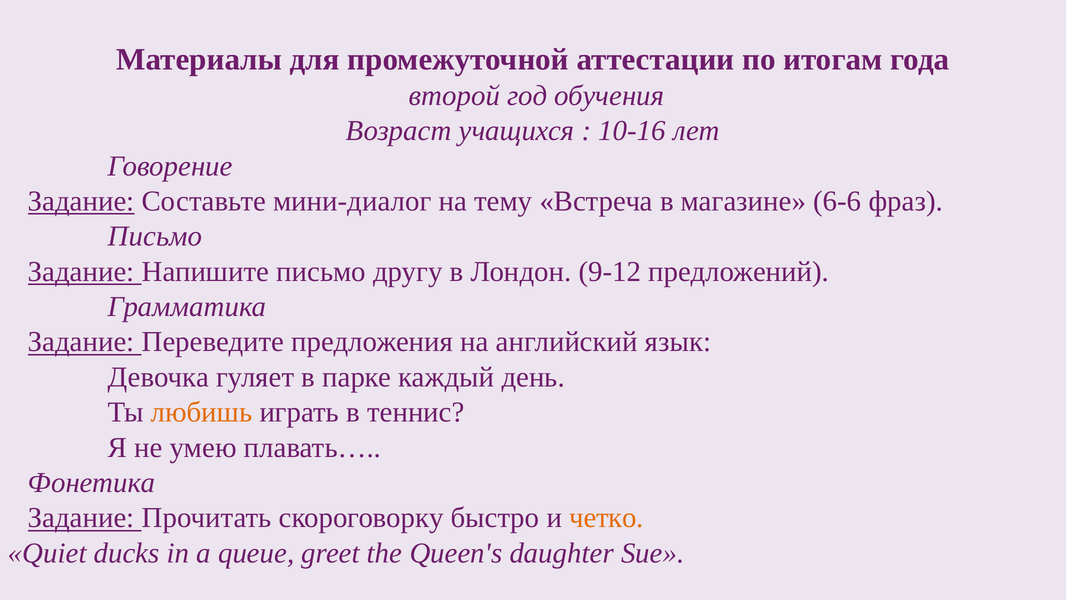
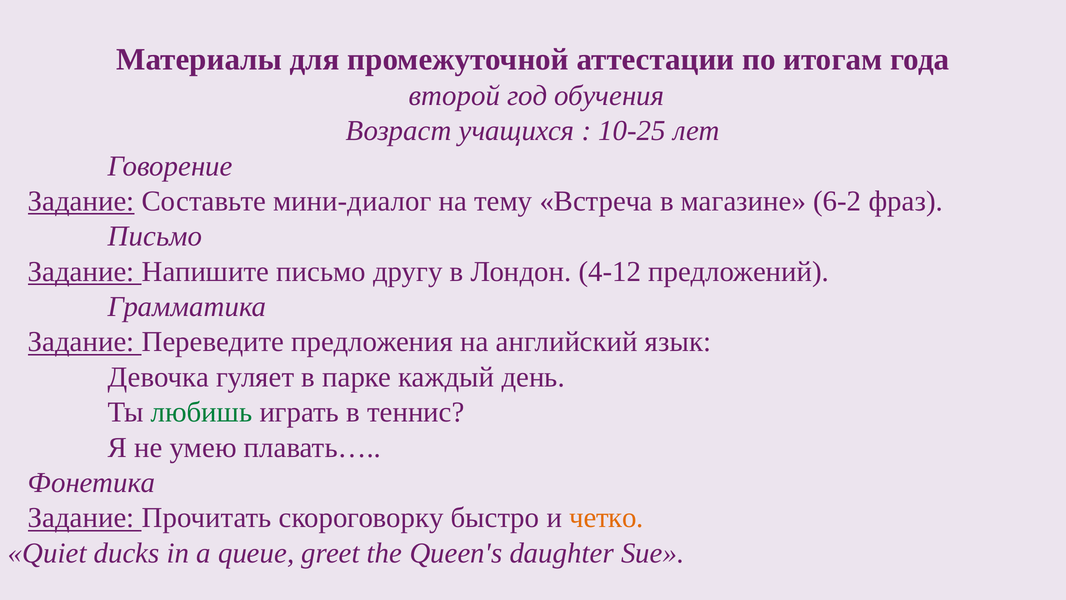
10-16: 10-16 -> 10-25
6-6: 6-6 -> 6-2
9-12: 9-12 -> 4-12
любишь colour: orange -> green
